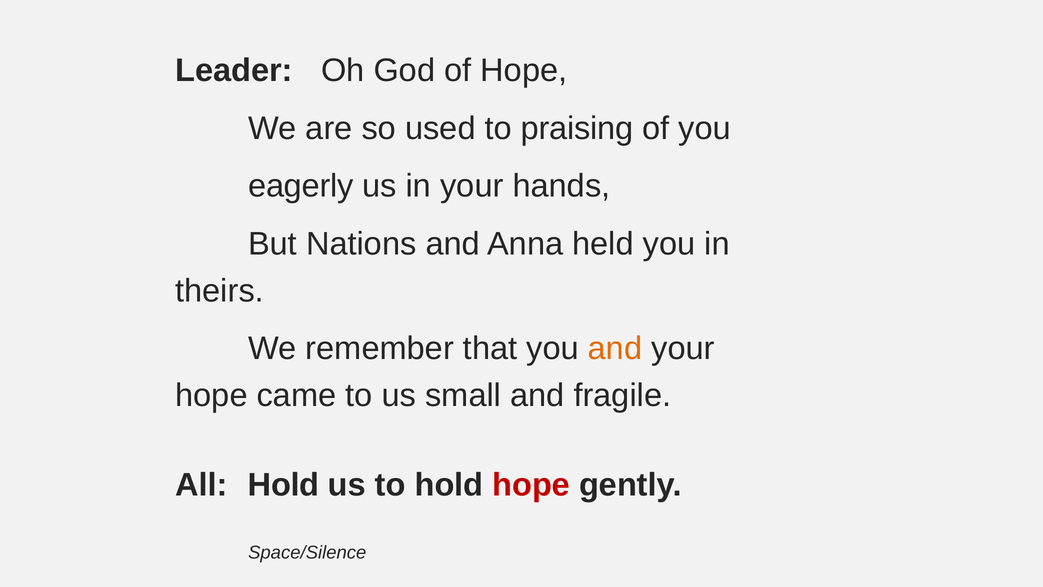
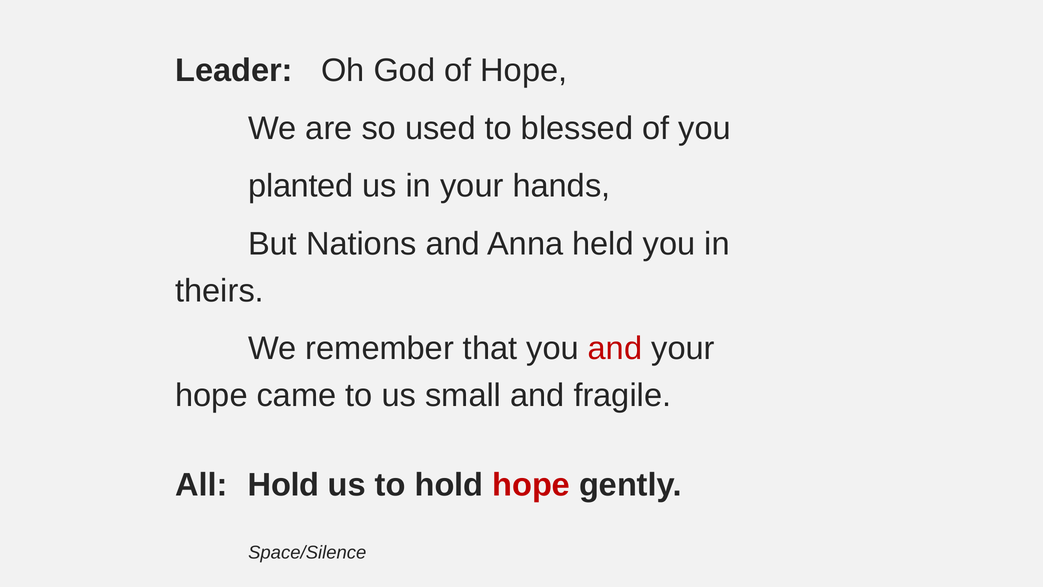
praising: praising -> blessed
eagerly: eagerly -> planted
and at (615, 349) colour: orange -> red
